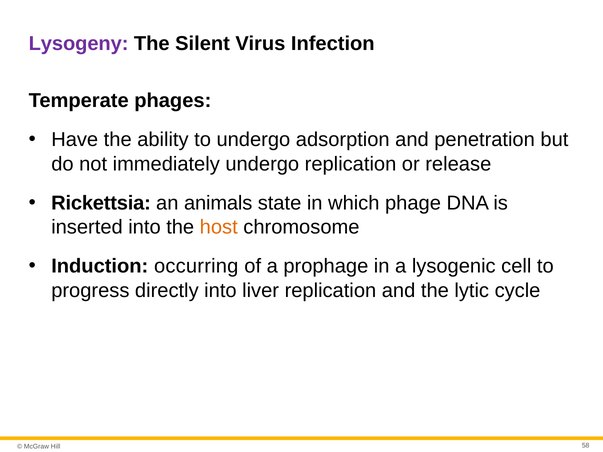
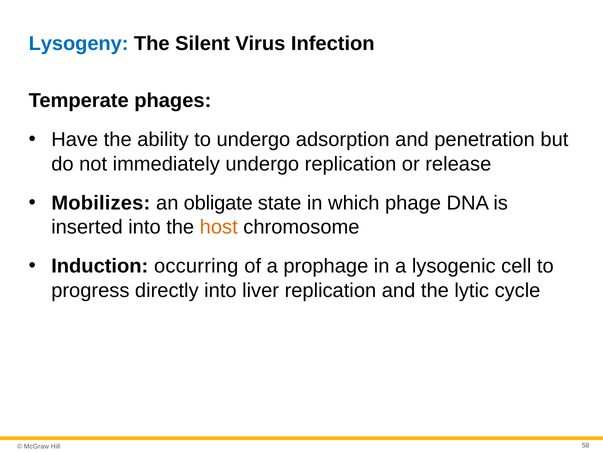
Lysogeny colour: purple -> blue
Rickettsia: Rickettsia -> Mobilizes
animals: animals -> obligate
